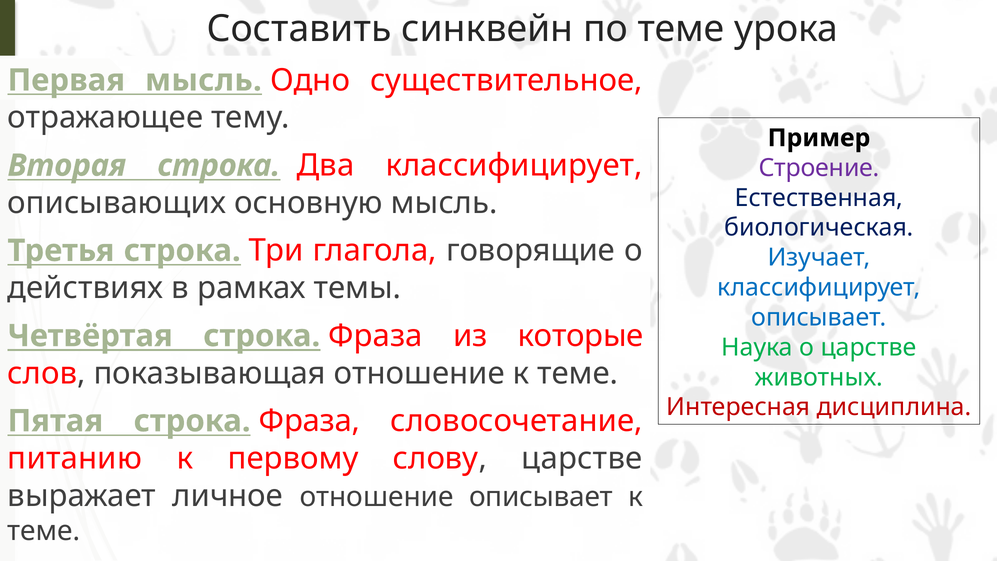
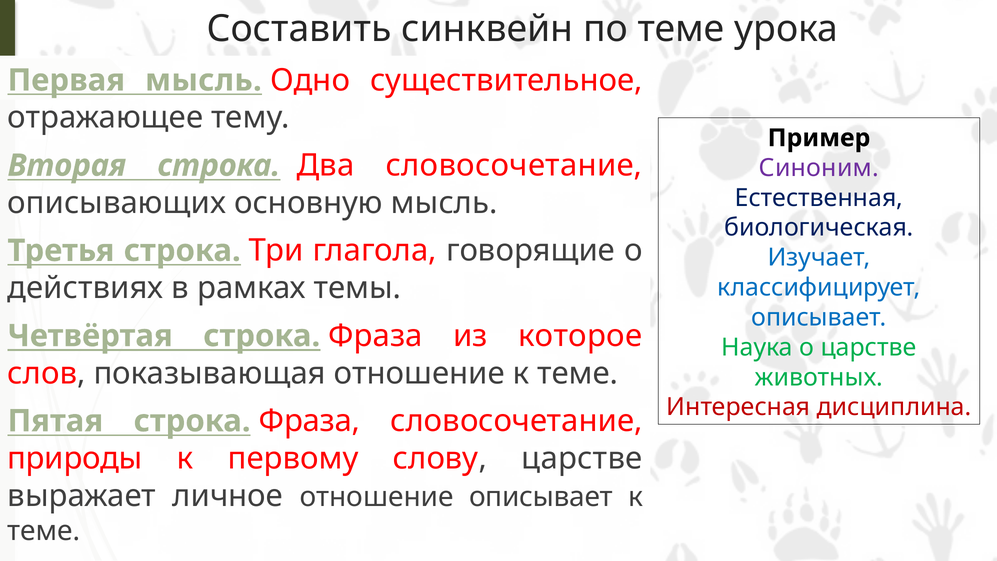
Два классифицирует: классифицирует -> словосочетание
Строение: Строение -> Синоним
которые: которые -> которое
питанию: питанию -> природы
